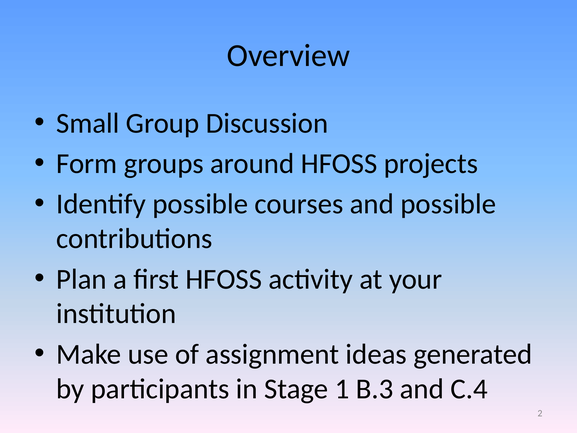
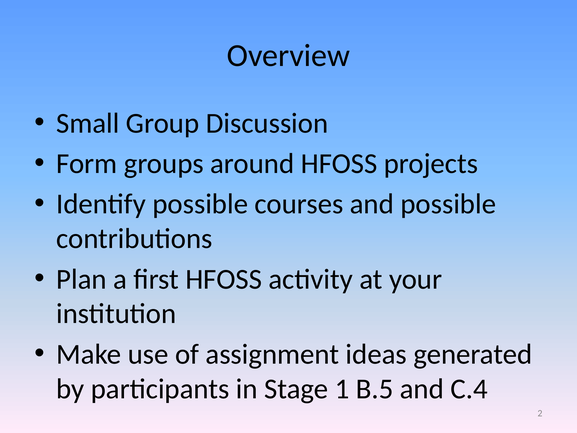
B.3: B.3 -> B.5
